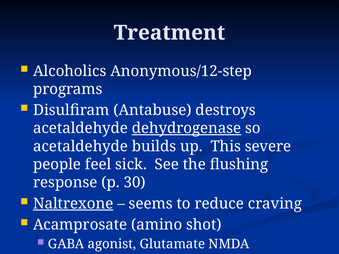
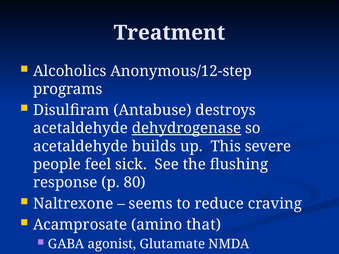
30: 30 -> 80
Naltrexone underline: present -> none
shot: shot -> that
